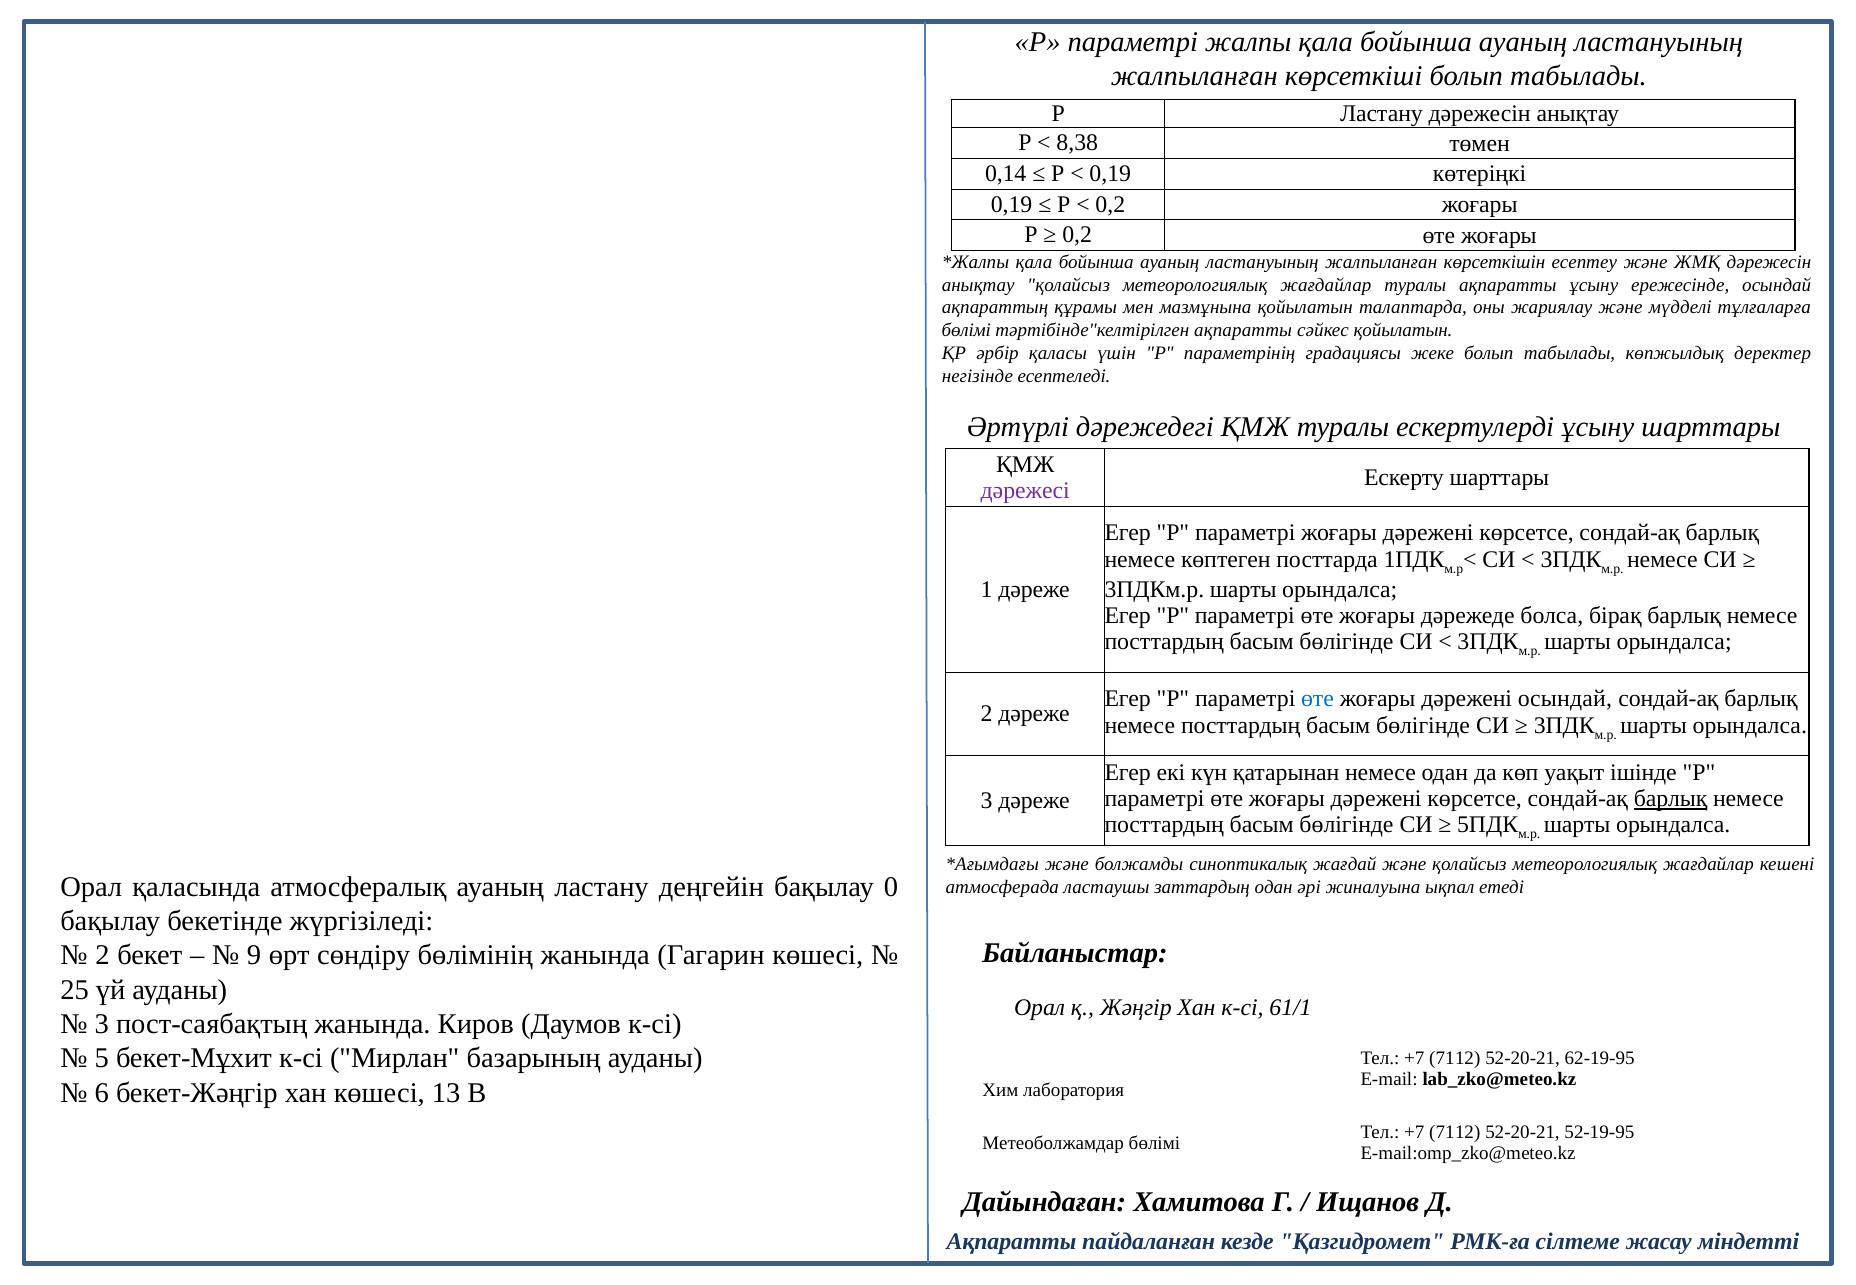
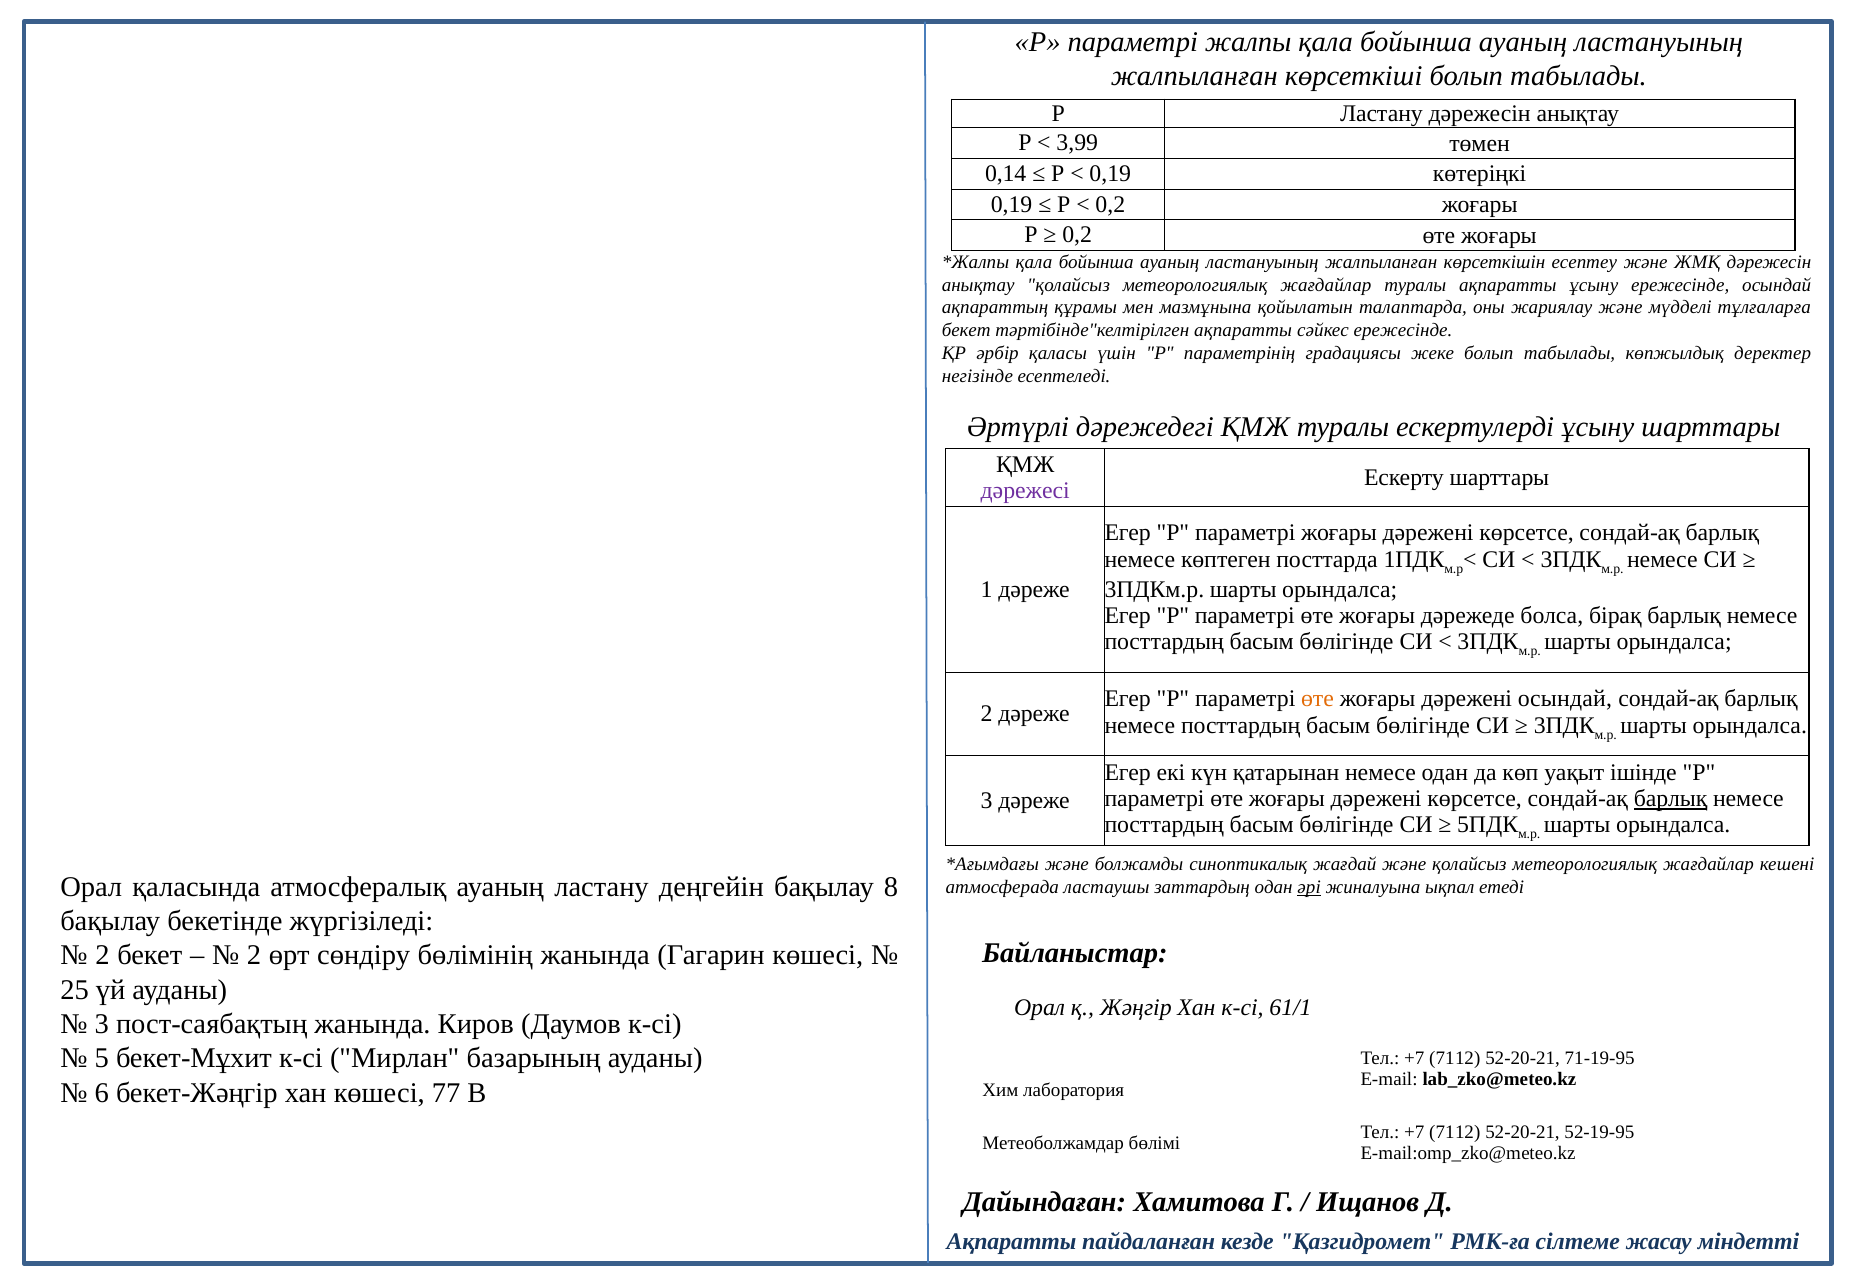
8,38: 8,38 -> 3,99
бөлімі at (966, 330): бөлімі -> бекет
сәйкес қойылатын: қойылатын -> ережесінде
өте at (1317, 699) colour: blue -> orange
0: 0 -> 8
әрі underline: none -> present
9 at (254, 956): 9 -> 2
62-19-95: 62-19-95 -> 71-19-95
13: 13 -> 77
